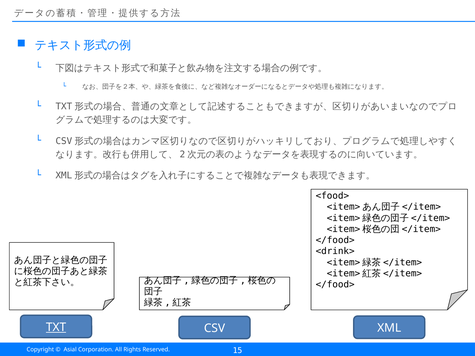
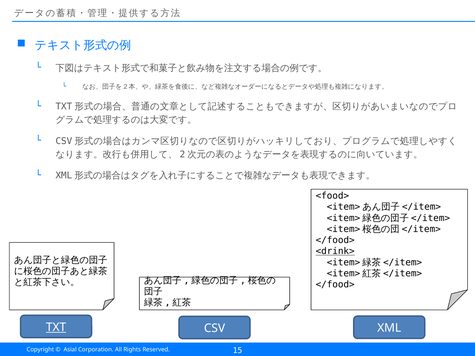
<drink> underline: none -> present
